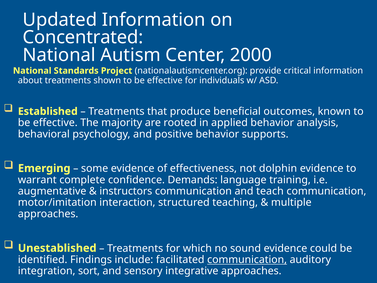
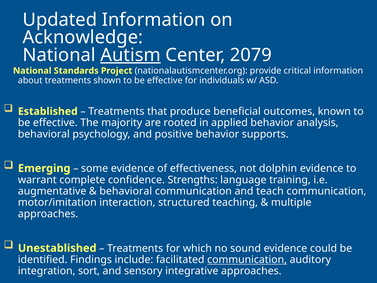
Concentrated: Concentrated -> Acknowledge
Autism underline: none -> present
2000: 2000 -> 2079
Demands: Demands -> Strengths
instructors at (126, 191): instructors -> behavioral
